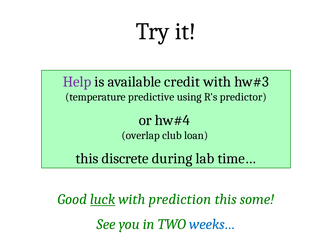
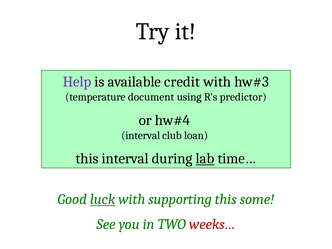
predictive: predictive -> document
overlap at (141, 135): overlap -> interval
this discrete: discrete -> interval
lab underline: none -> present
prediction: prediction -> supporting
weeks… colour: blue -> red
